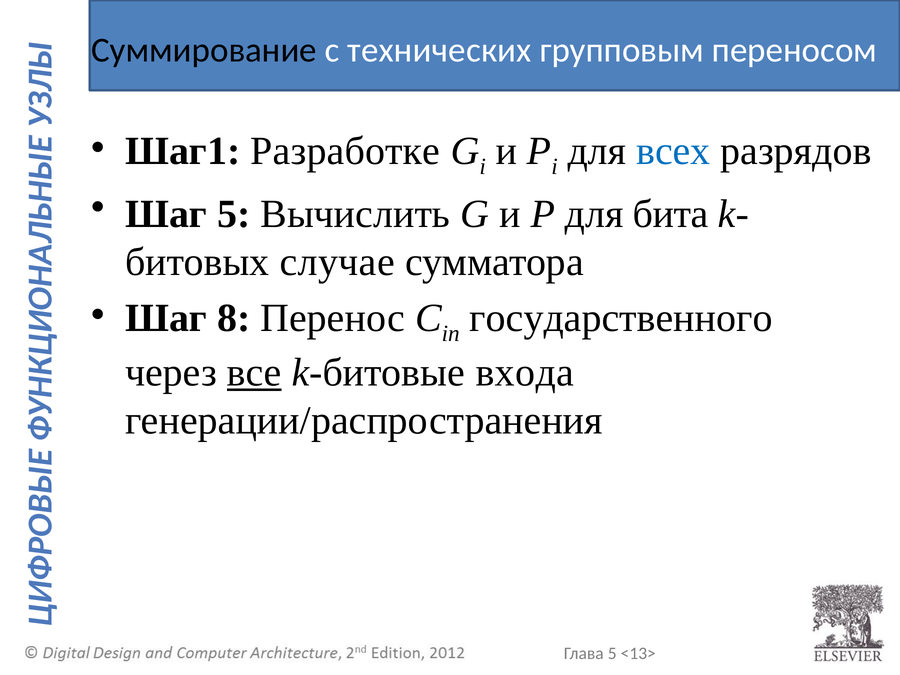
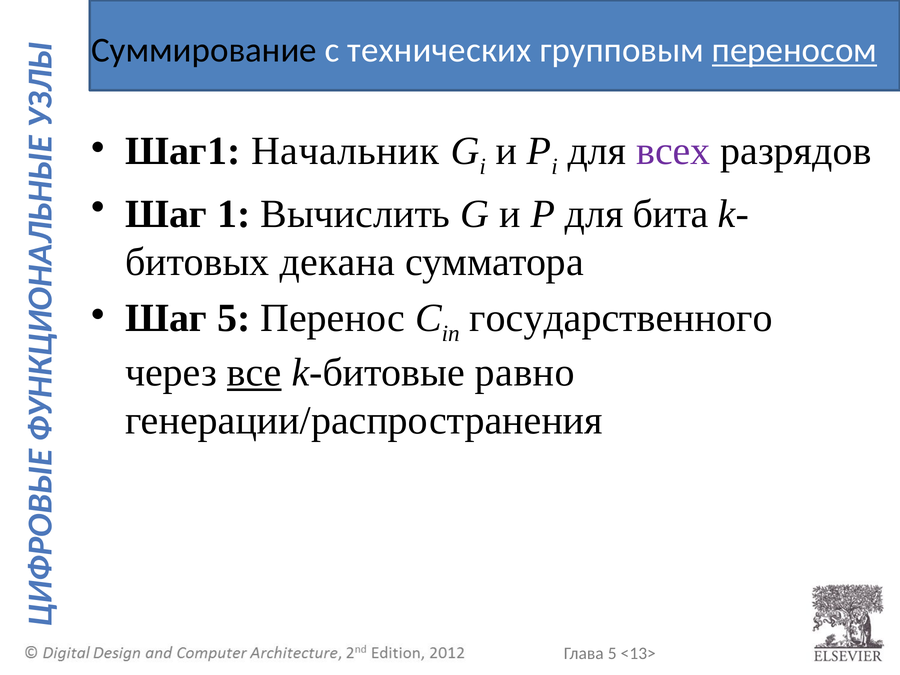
переносом underline: none -> present
Разработке: Разработке -> Начальник
всех colour: blue -> purple
Шаг 5: 5 -> 1
случае: случае -> декана
Шаг 8: 8 -> 5
входа: входа -> равно
